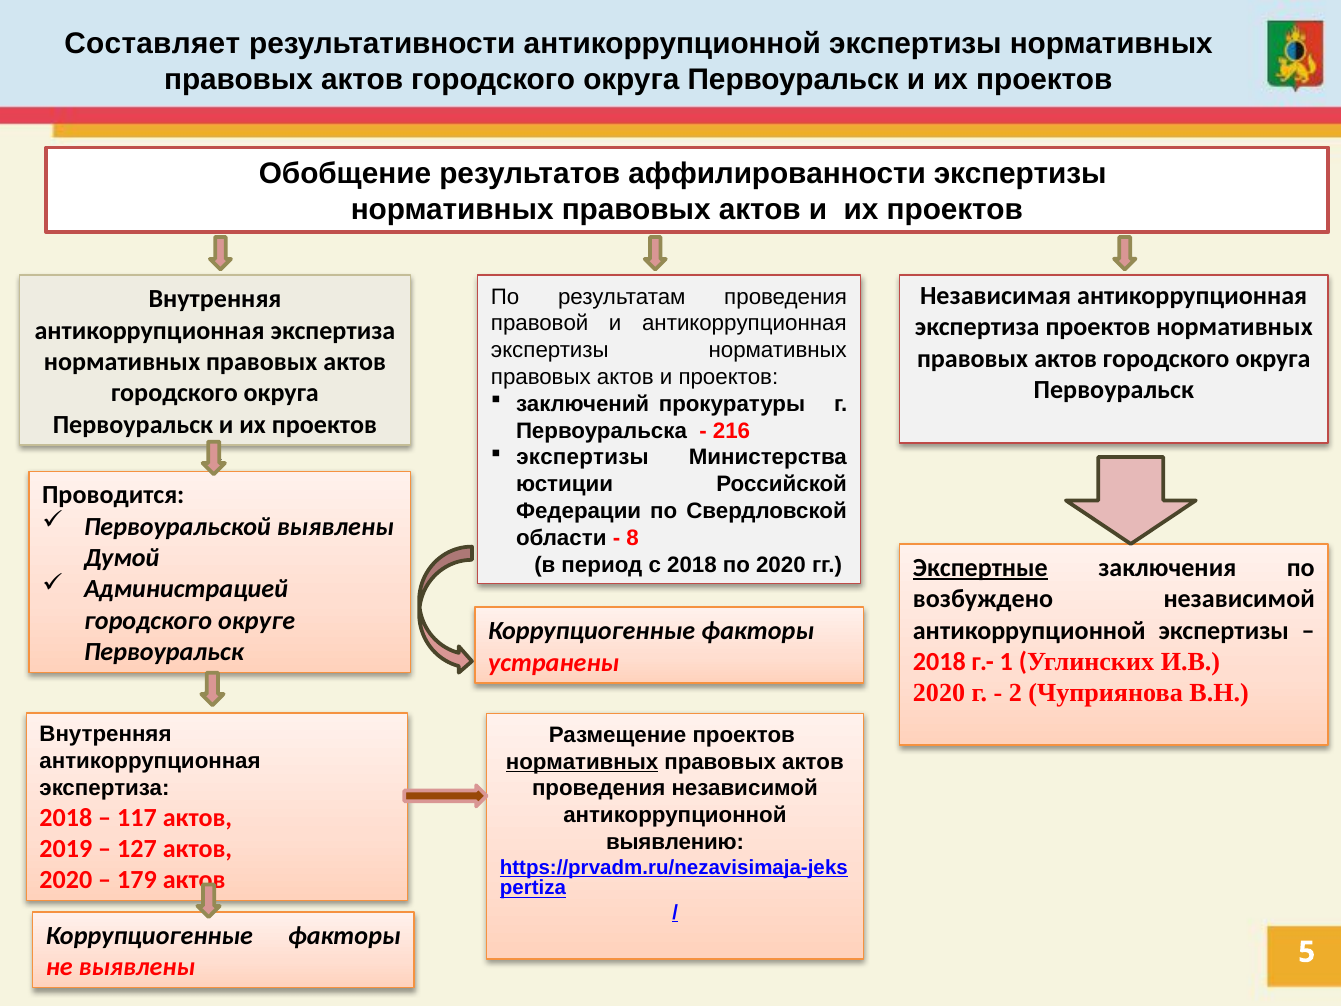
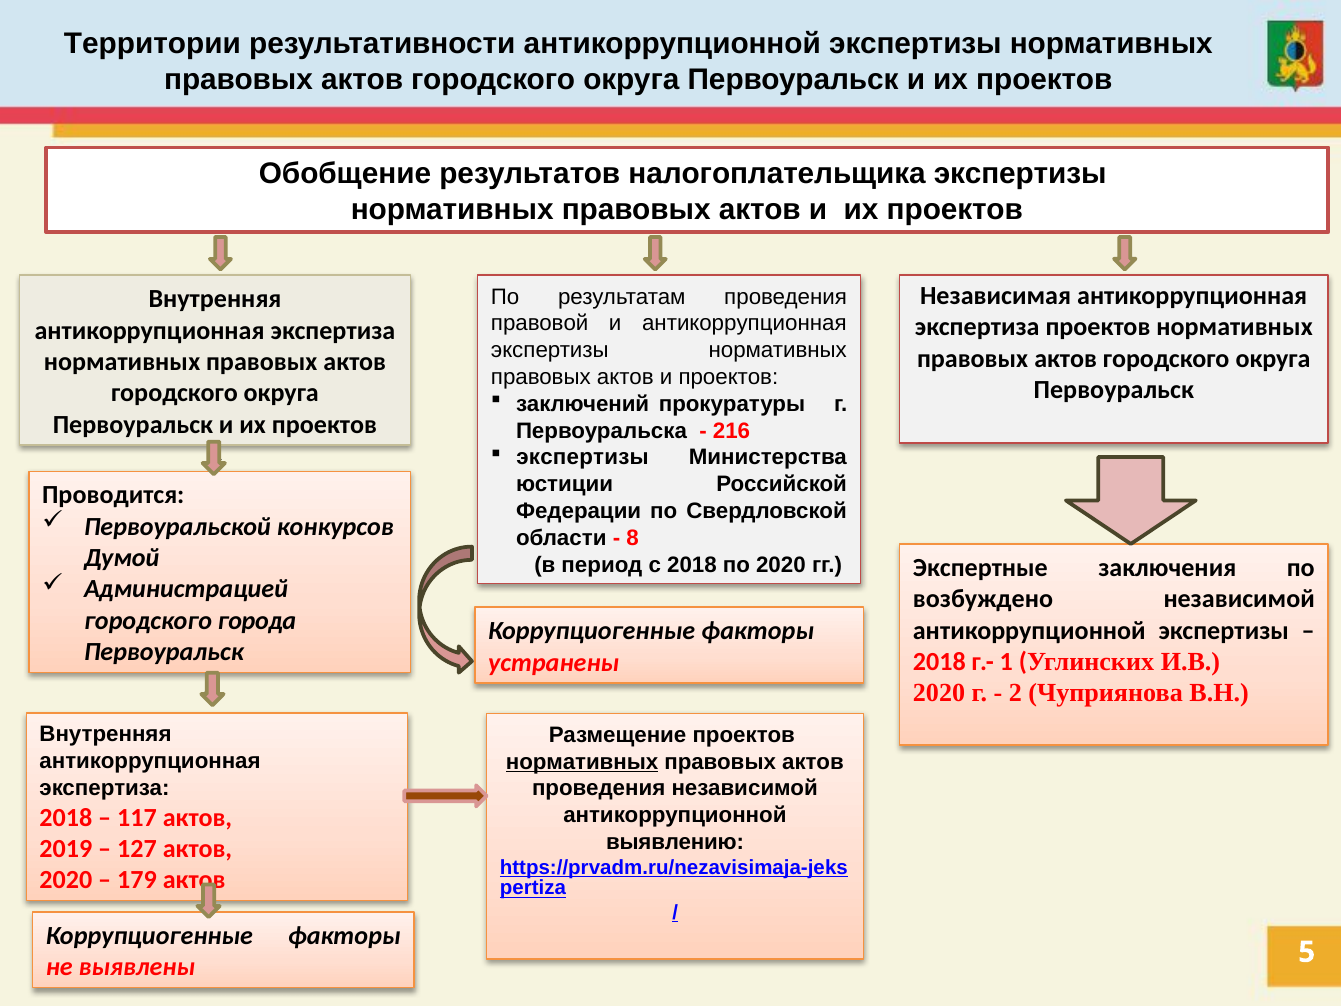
Составляет: Составляет -> Территории
аффилированности: аффилированности -> налогоплательщика
Первоуральской выявлены: выявлены -> конкурсов
Экспертные underline: present -> none
округе: округе -> города
